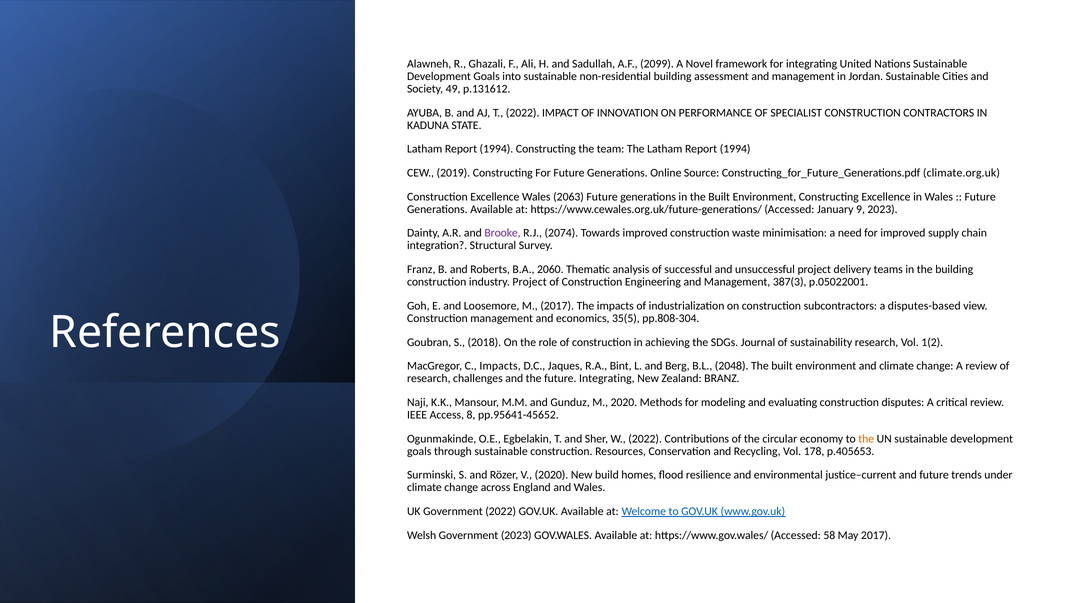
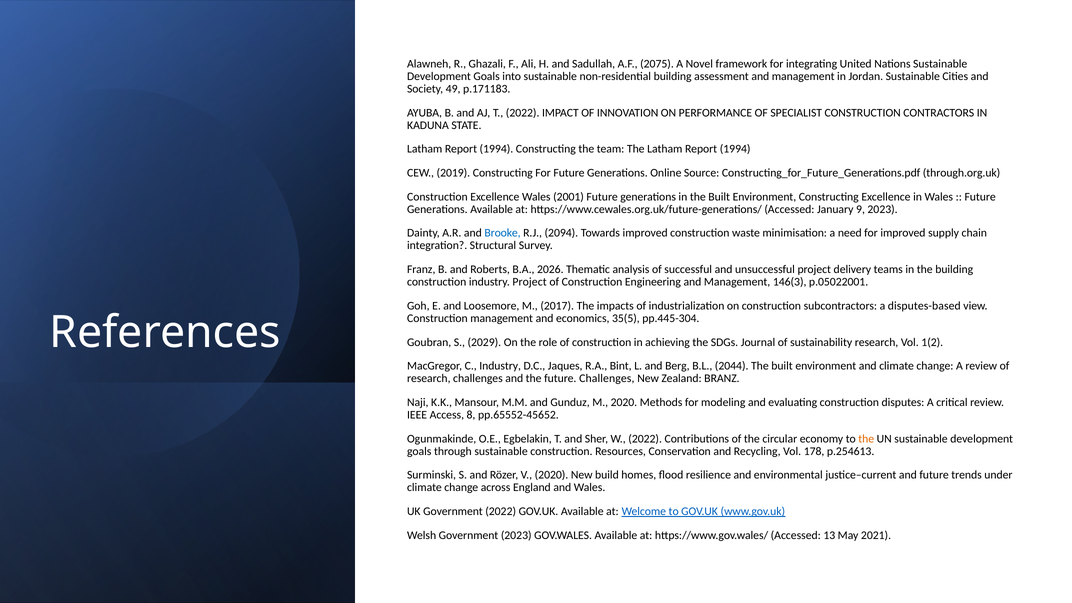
2099: 2099 -> 2075
p.131612: p.131612 -> p.171183
climate.org.uk: climate.org.uk -> through.org.uk
2063: 2063 -> 2001
Brooke colour: purple -> blue
2074: 2074 -> 2094
2060: 2060 -> 2026
387(3: 387(3 -> 146(3
pp.808-304: pp.808-304 -> pp.445-304
2018: 2018 -> 2029
C Impacts: Impacts -> Industry
2048: 2048 -> 2044
future Integrating: Integrating -> Challenges
pp.95641-45652: pp.95641-45652 -> pp.65552-45652
p.405653: p.405653 -> p.254613
58: 58 -> 13
May 2017: 2017 -> 2021
